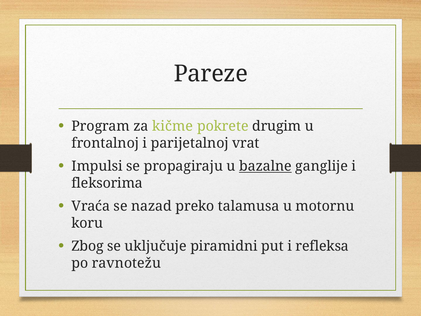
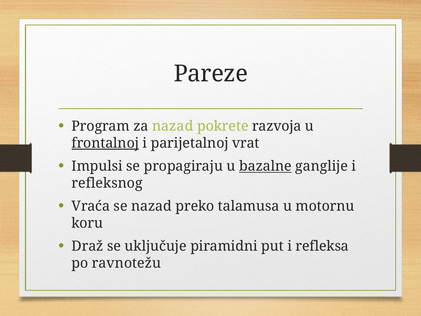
za kičme: kičme -> nazad
drugim: drugim -> razvoja
frontalnoj underline: none -> present
fleksorima: fleksorima -> refleksnog
Zbog: Zbog -> Draž
